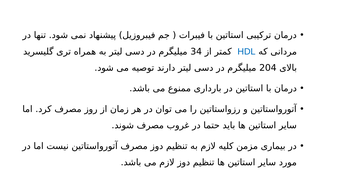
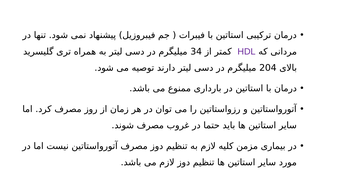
HDL colour: blue -> purple
